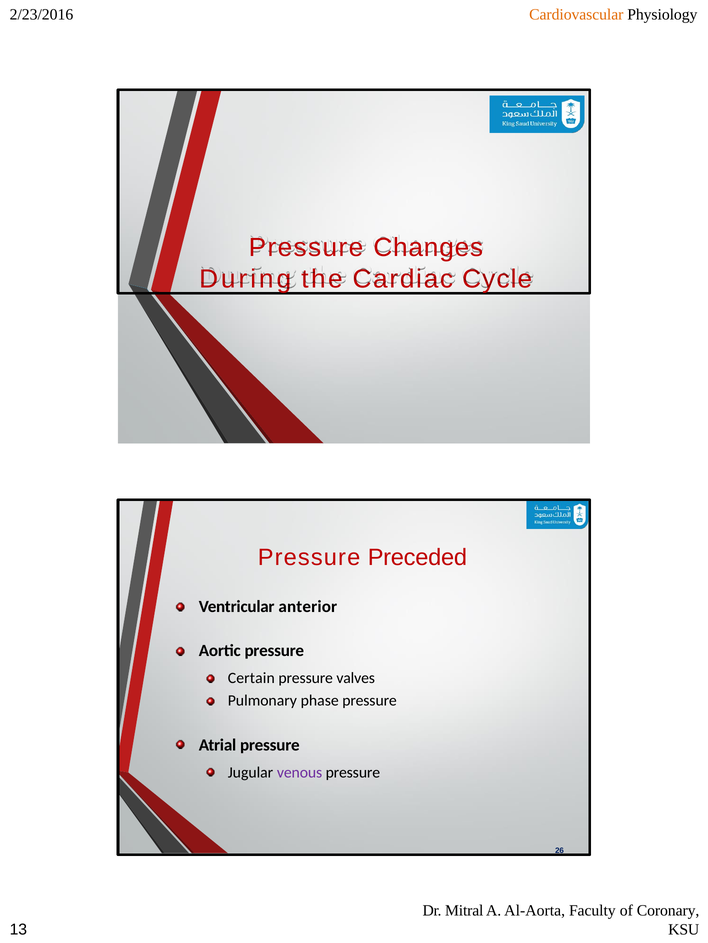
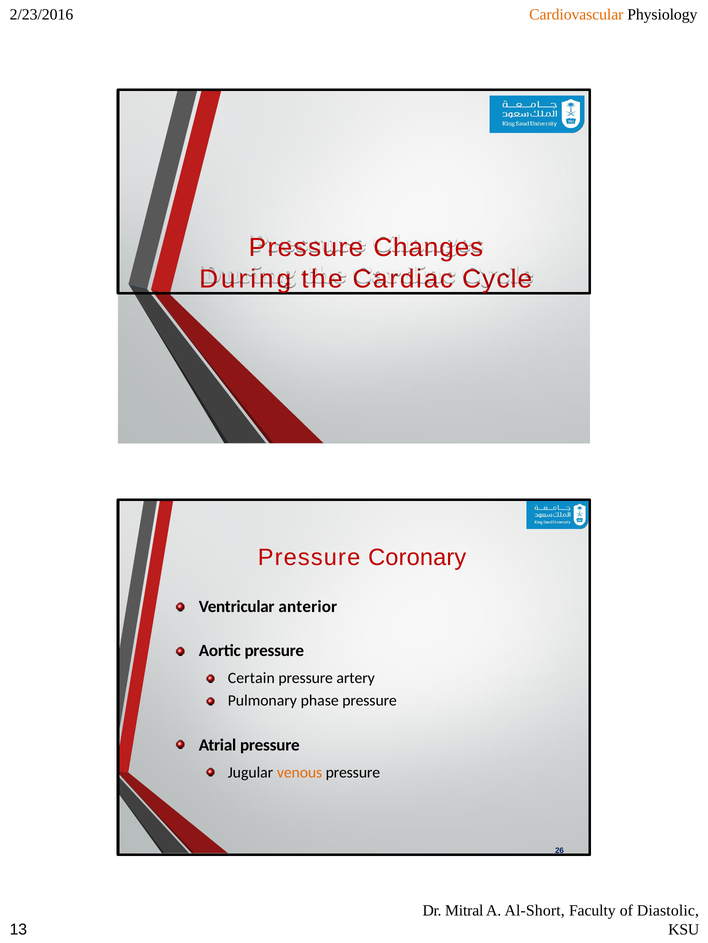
Preceded: Preceded -> Coronary
valves: valves -> artery
venous colour: purple -> orange
Al-Aorta: Al-Aorta -> Al-Short
Coronary: Coronary -> Diastolic
